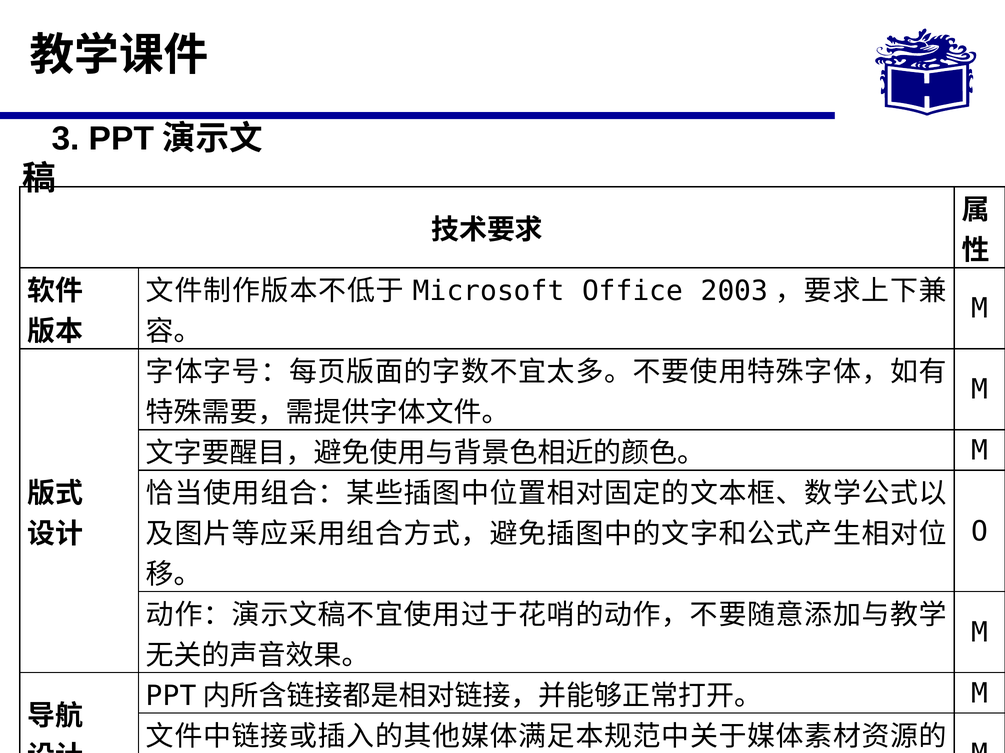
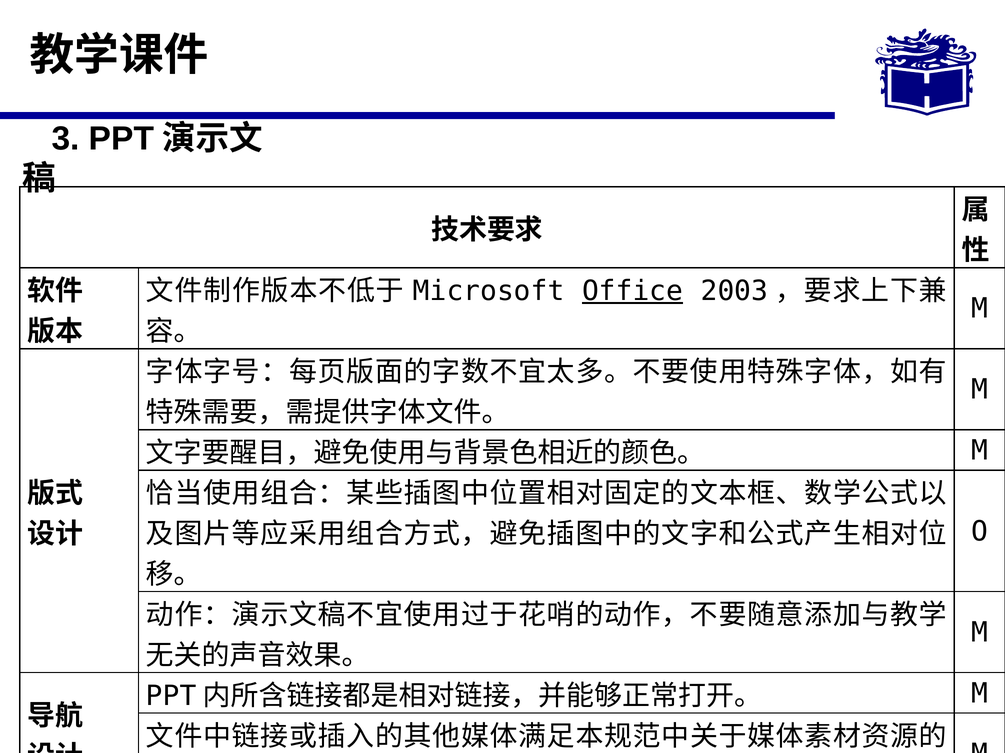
Office underline: none -> present
